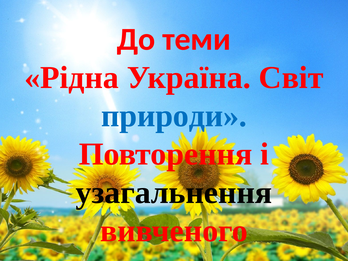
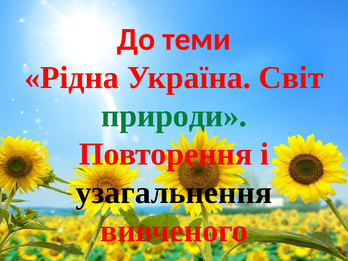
природи colour: blue -> green
